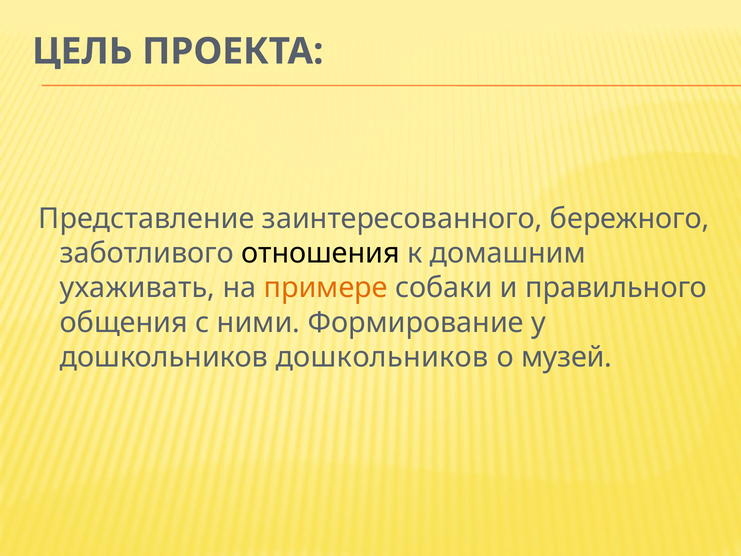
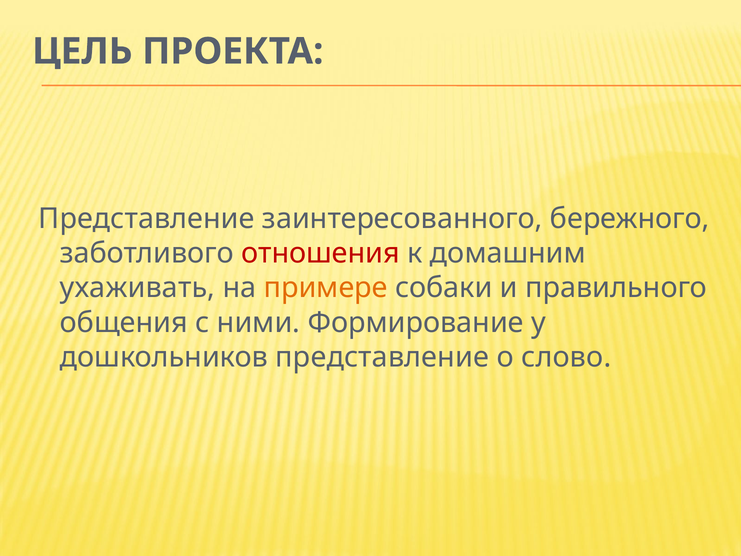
отношения colour: black -> red
дошкольников дошкольников: дошкольников -> представление
музей: музей -> слово
